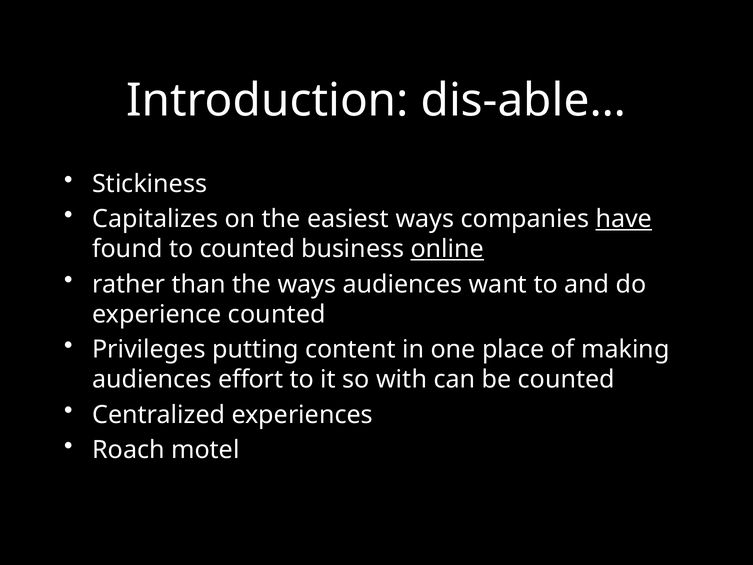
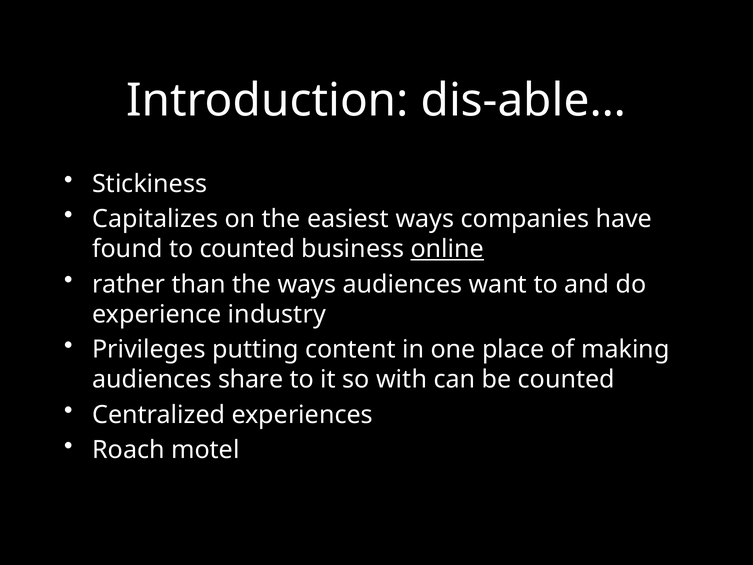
have underline: present -> none
experience counted: counted -> industry
effort: effort -> share
